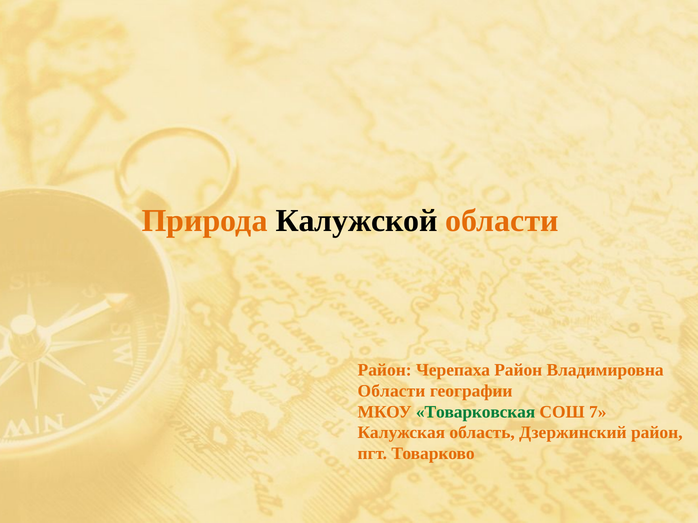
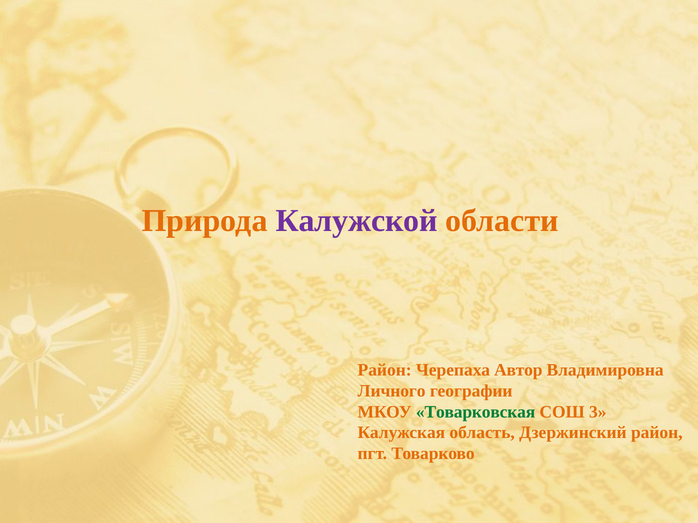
Калужской colour: black -> purple
Черепаха Район: Район -> Автор
Области at (392, 391): Области -> Личного
7: 7 -> 3
